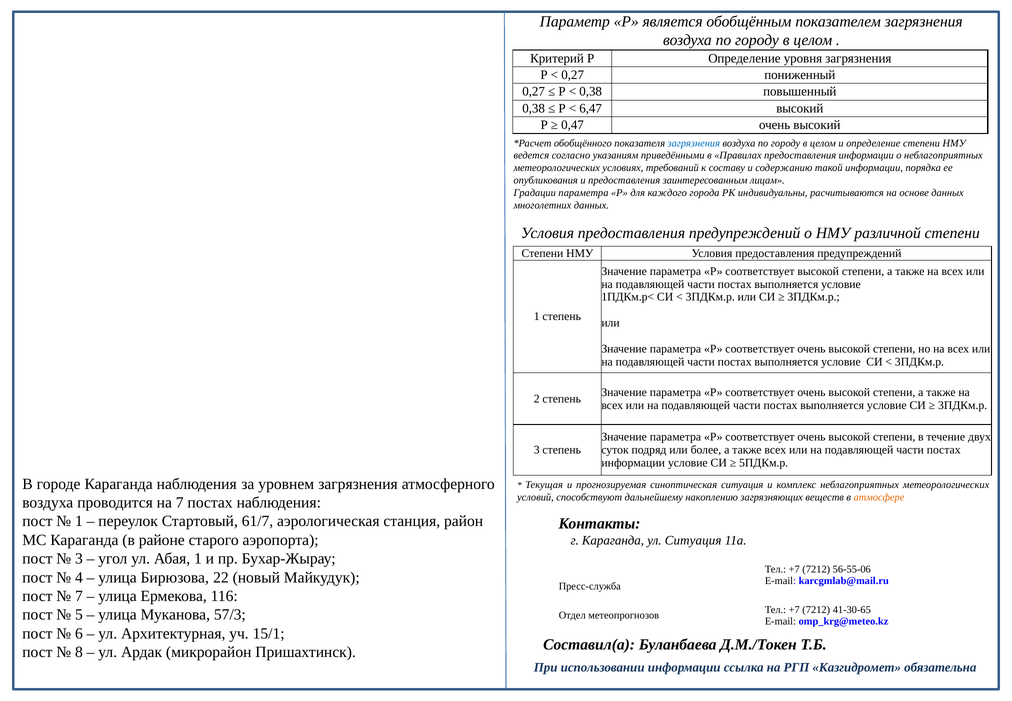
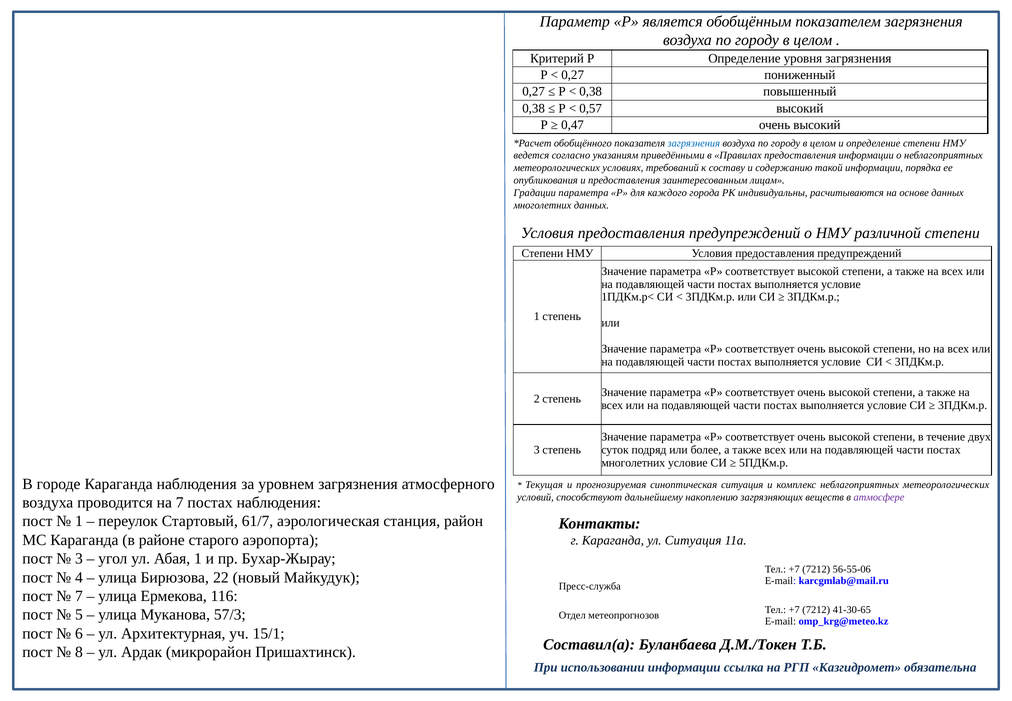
6,47: 6,47 -> 0,57
информации at (633, 463): информации -> многолетних
атмосфере colour: orange -> purple
